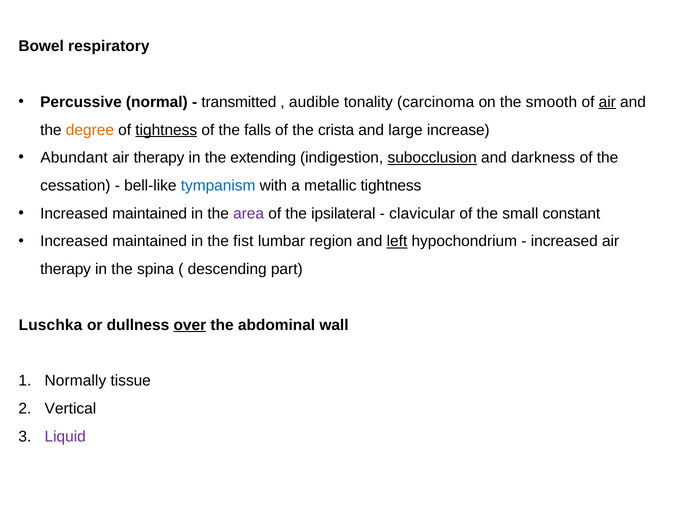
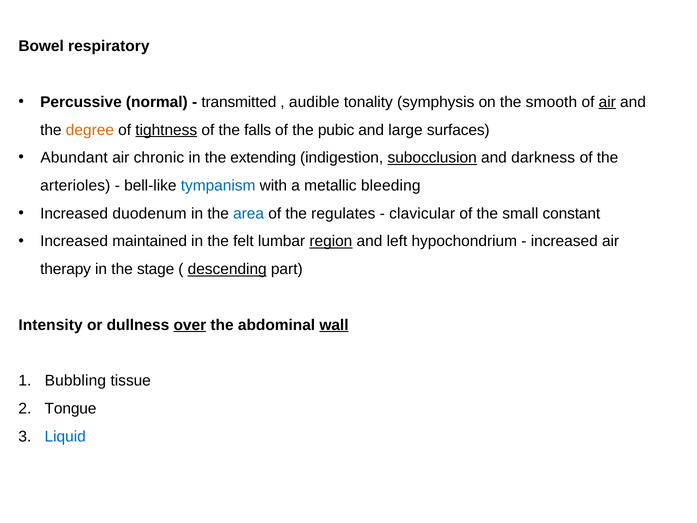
carcinoma: carcinoma -> symphysis
crista: crista -> pubic
increase: increase -> surfaces
therapy at (159, 158): therapy -> chronic
cessation: cessation -> arterioles
metallic tightness: tightness -> bleeding
maintained at (150, 213): maintained -> duodenum
area colour: purple -> blue
ipsilateral: ipsilateral -> regulates
fist: fist -> felt
region underline: none -> present
left underline: present -> none
spina: spina -> stage
descending underline: none -> present
Luschka: Luschka -> Intensity
wall underline: none -> present
Normally: Normally -> Bubbling
Vertical: Vertical -> Tongue
Liquid colour: purple -> blue
